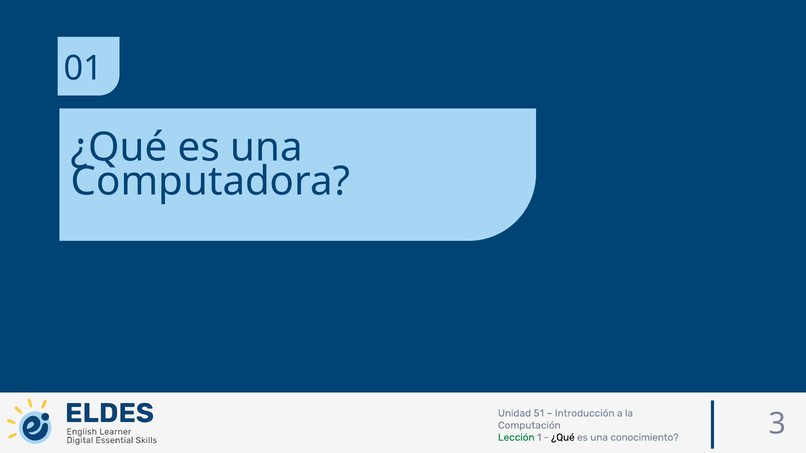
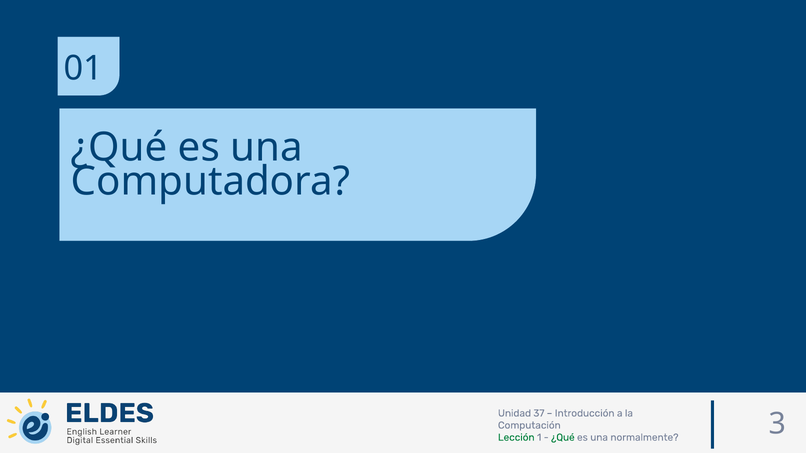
51: 51 -> 37
¿Qué at (563, 438) colour: black -> green
conocimiento: conocimiento -> normalmente
